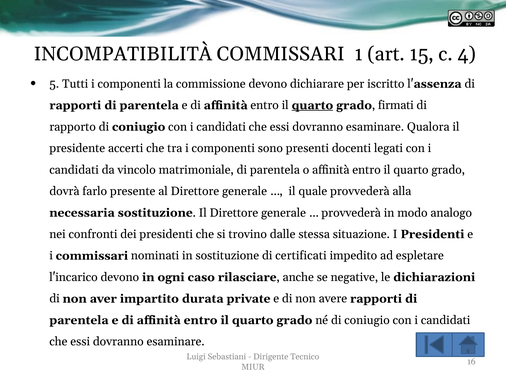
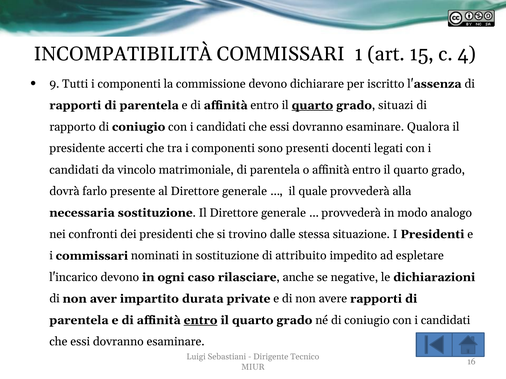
5: 5 -> 9
firmati: firmati -> situazi
certificati: certificati -> attribuito
entro at (201, 321) underline: none -> present
